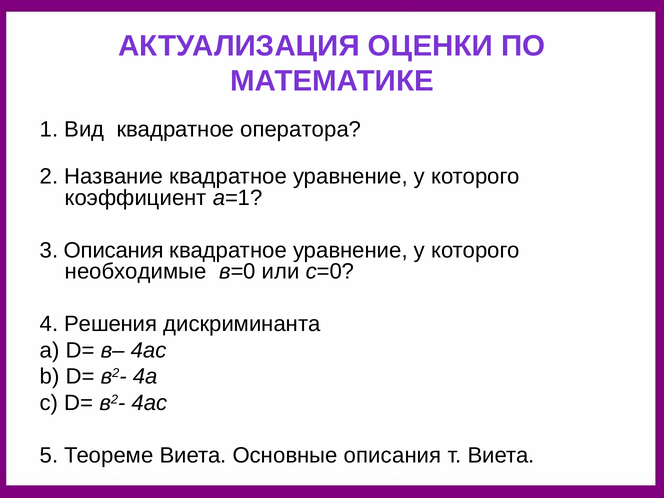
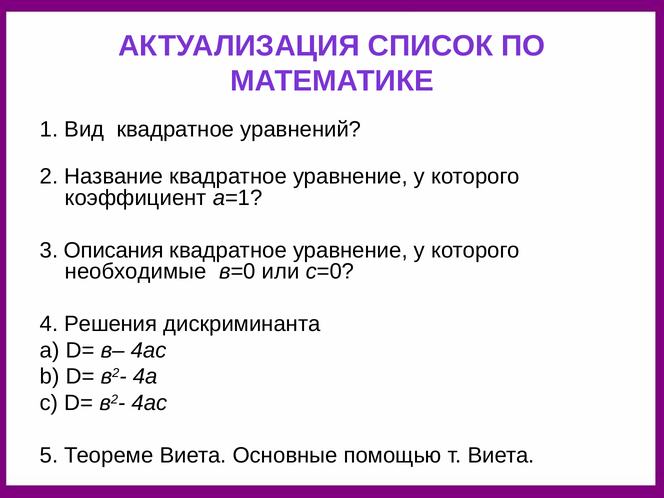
ОЦЕНКИ: ОЦЕНКИ -> СПИСОК
оператора: оператора -> уравнений
Основные описания: описания -> помощью
